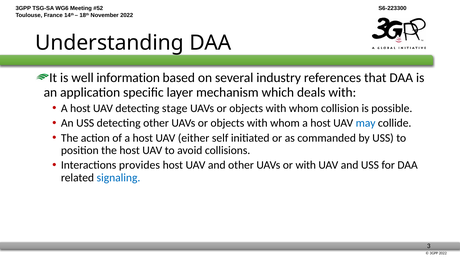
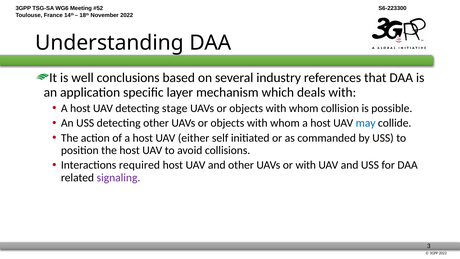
information: information -> conclusions
provides: provides -> required
signaling colour: blue -> purple
